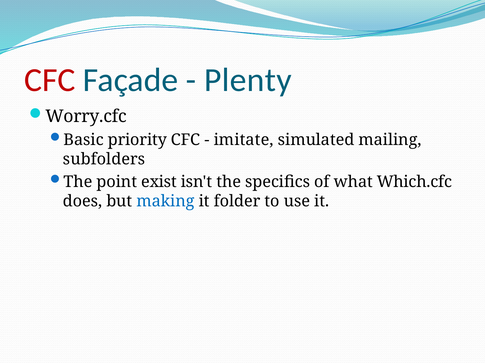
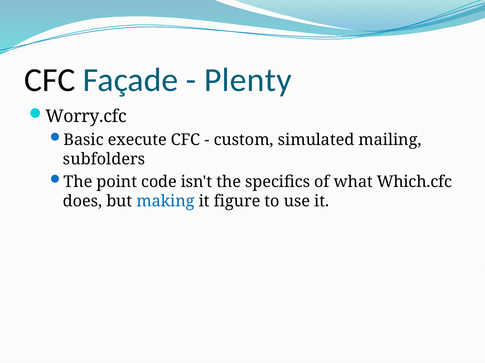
CFC at (50, 80) colour: red -> black
priority: priority -> execute
imitate: imitate -> custom
exist: exist -> code
folder: folder -> figure
